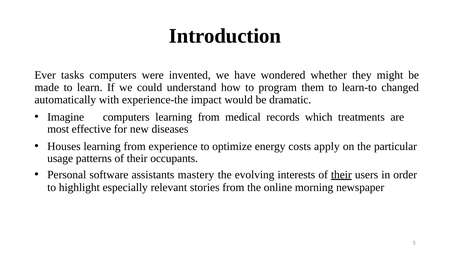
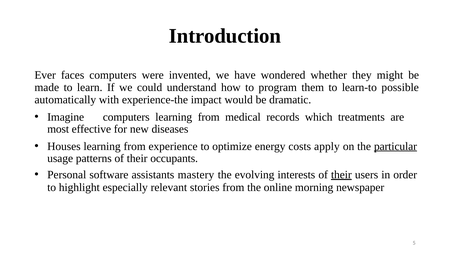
tasks: tasks -> faces
changed: changed -> possible
particular underline: none -> present
